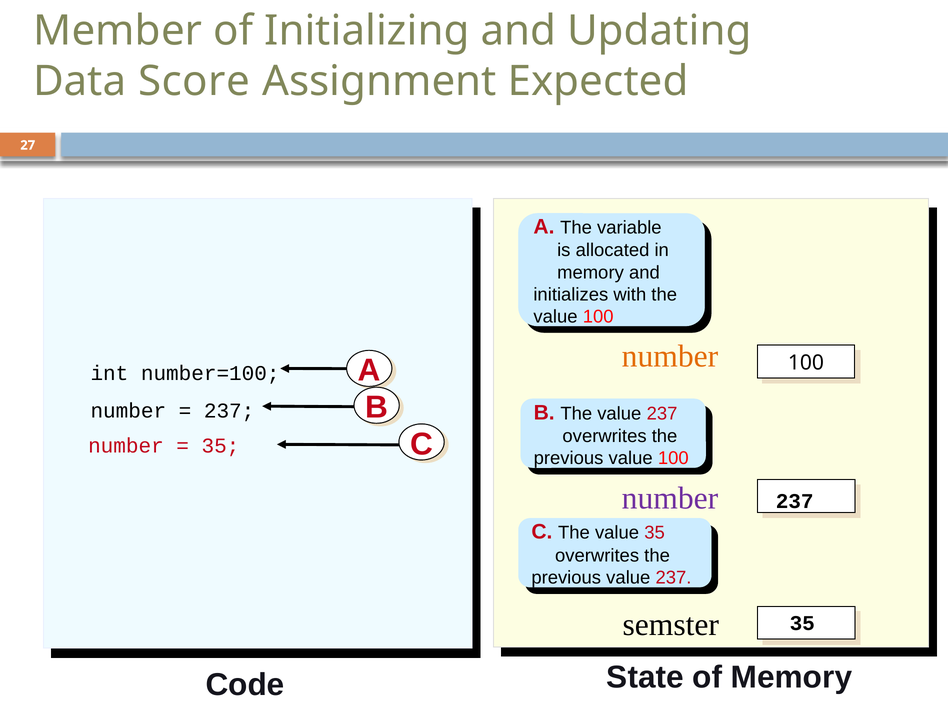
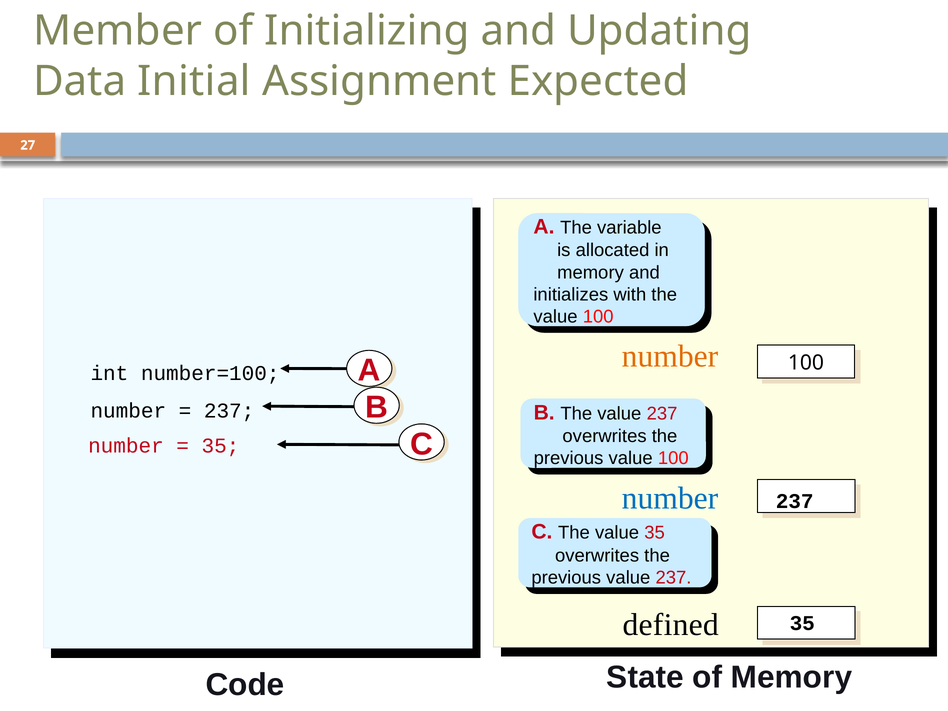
Score: Score -> Initial
number at (670, 498) colour: purple -> blue
semster: semster -> defined
